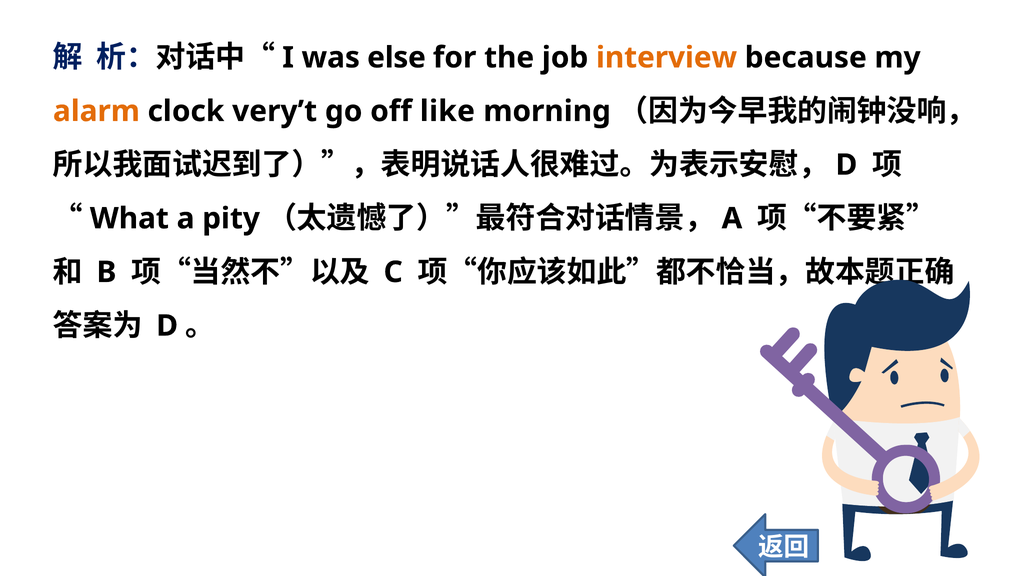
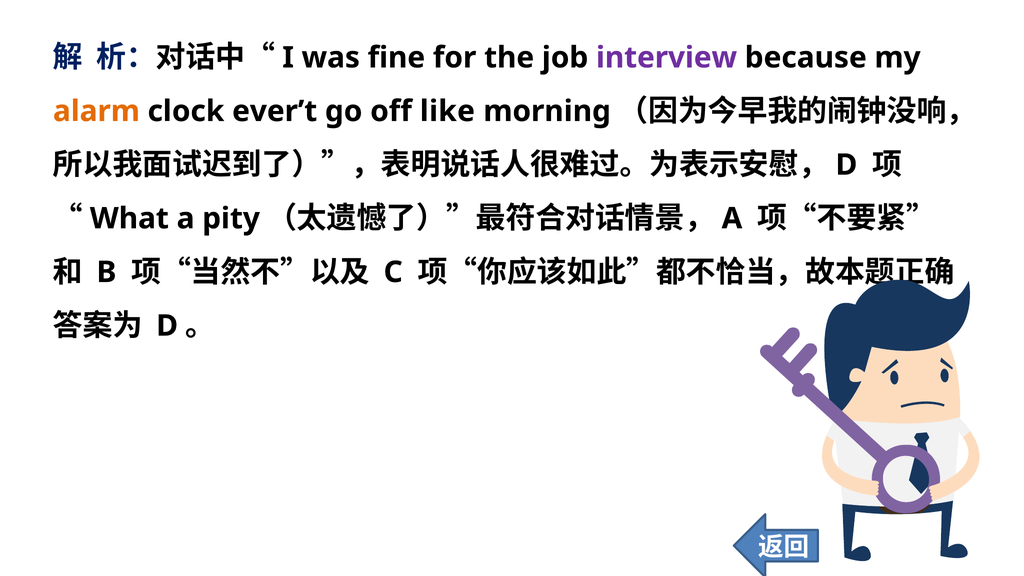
else: else -> fine
interview colour: orange -> purple
very’t: very’t -> ever’t
